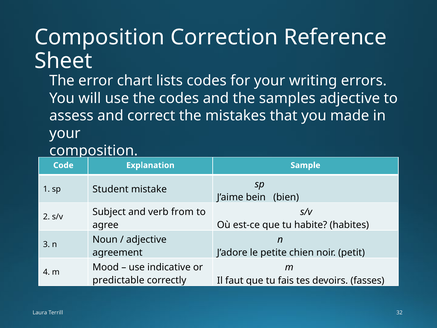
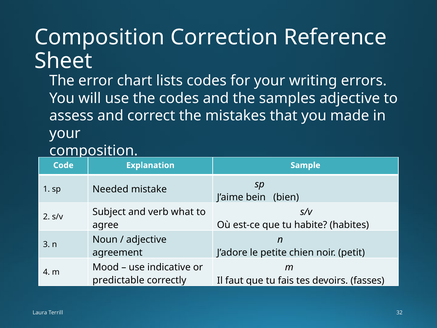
Student: Student -> Needed
from: from -> what
